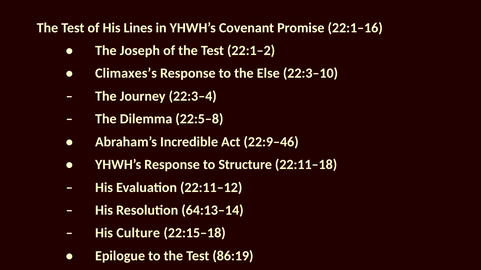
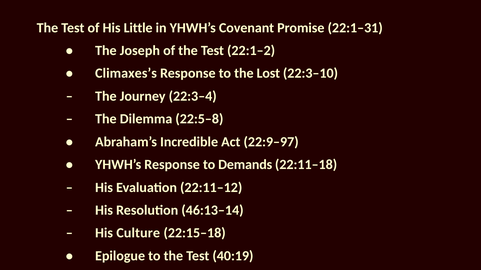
Lines: Lines -> Little
22:1–16: 22:1–16 -> 22:1–31
Else: Else -> Lost
22:9–46: 22:9–46 -> 22:9–97
Structure: Structure -> Demands
64:13–14: 64:13–14 -> 46:13–14
86:19: 86:19 -> 40:19
